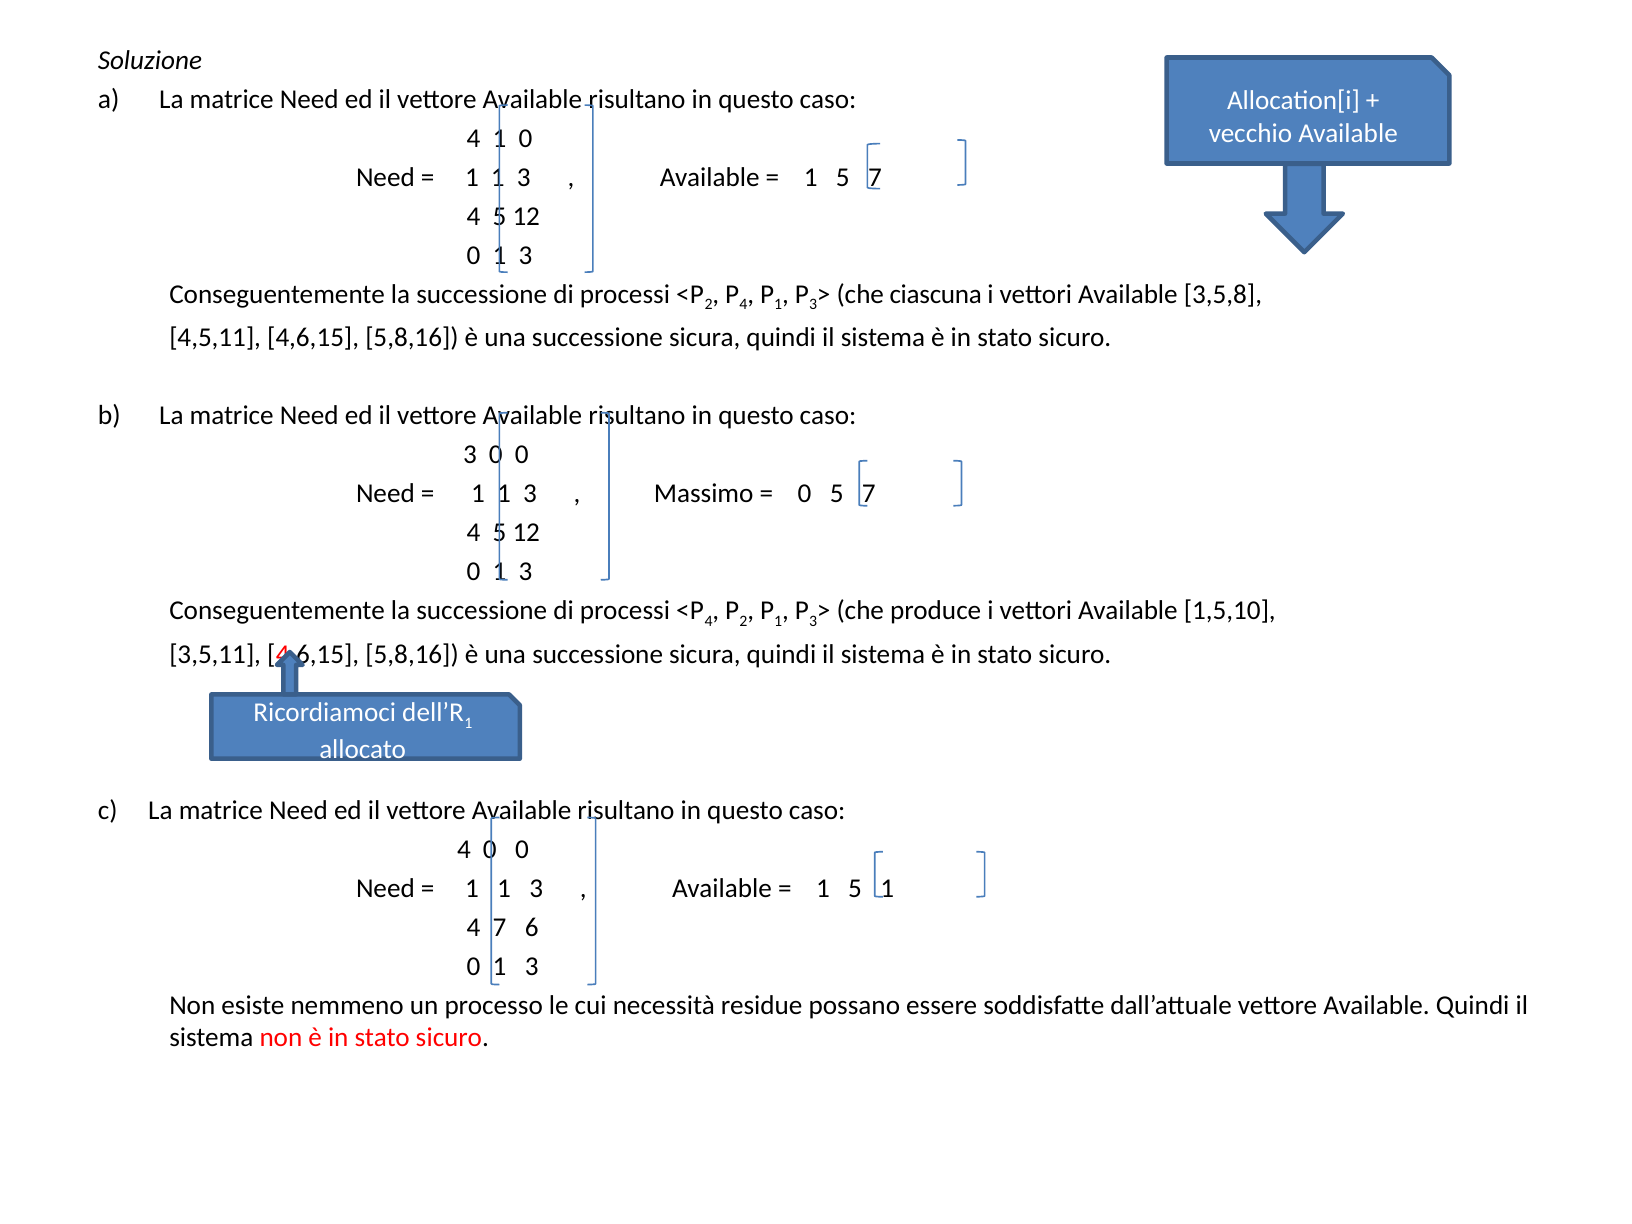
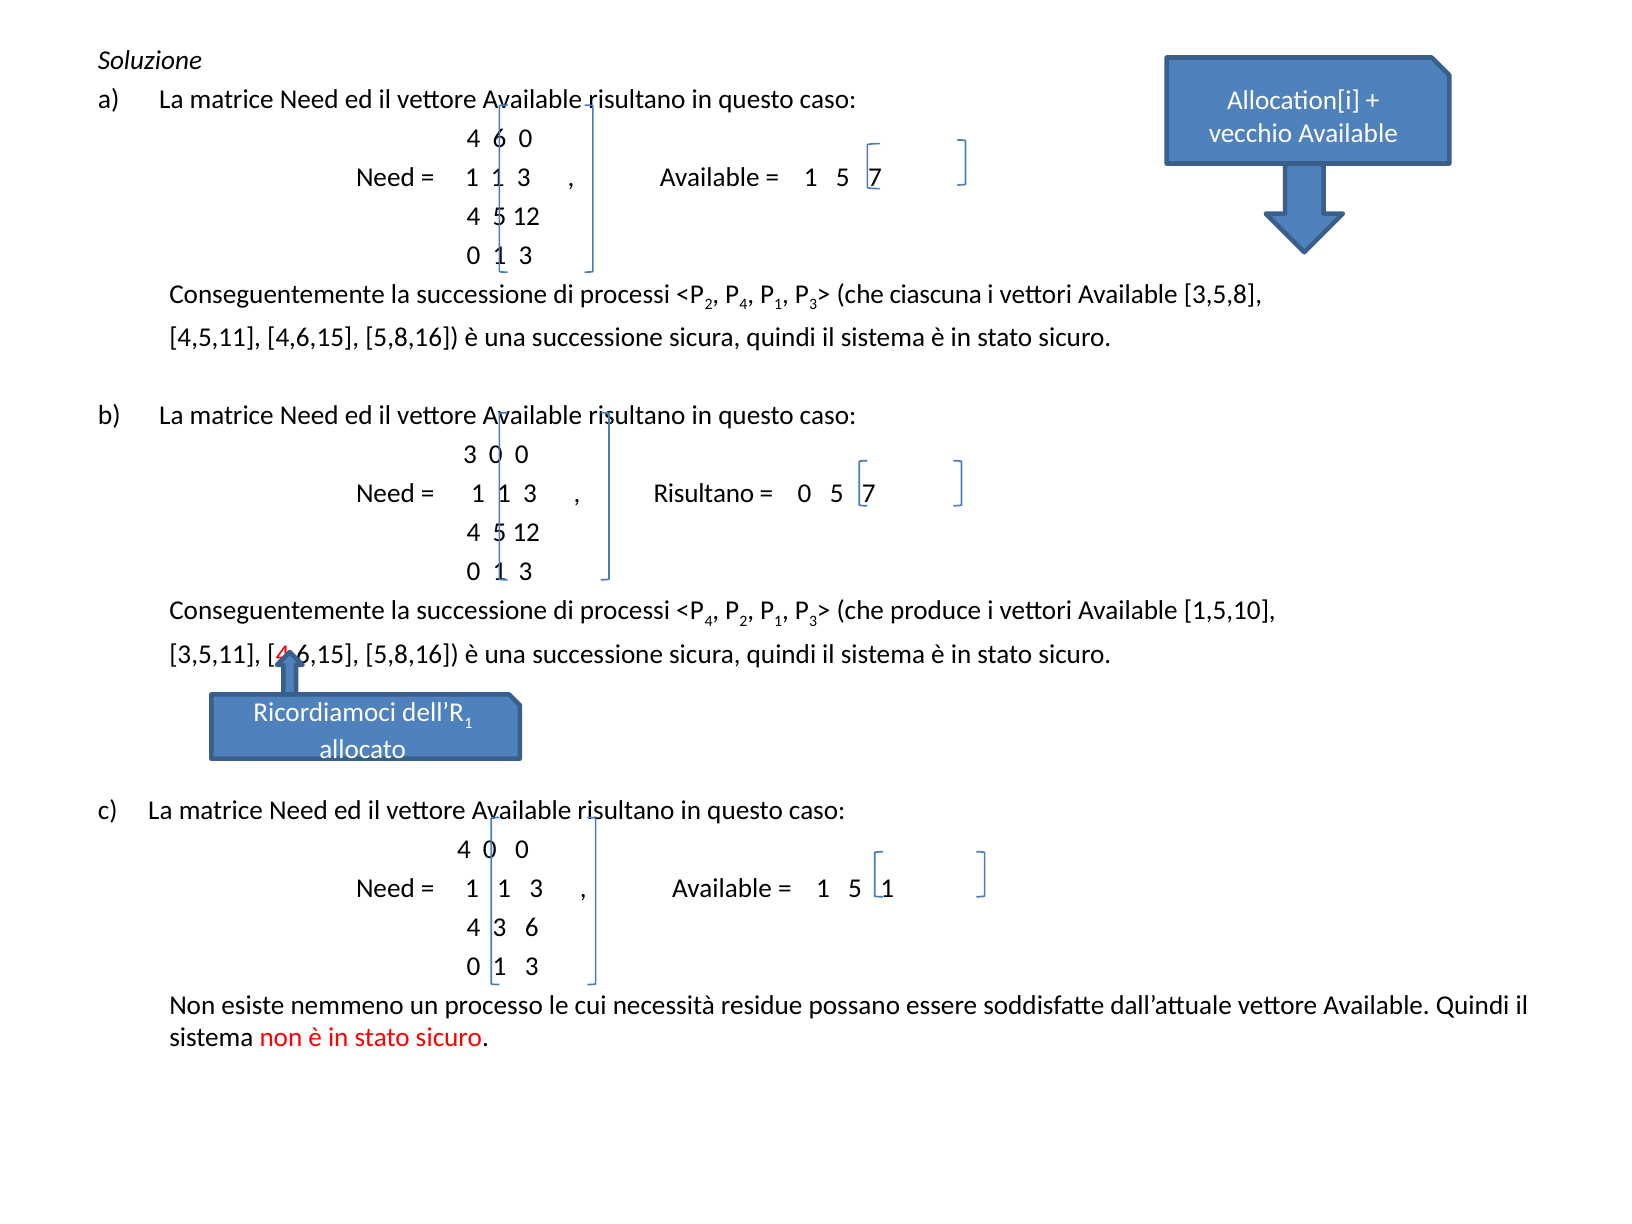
4 1: 1 -> 6
Massimo at (704, 494): Massimo -> Risultano
4 7: 7 -> 3
